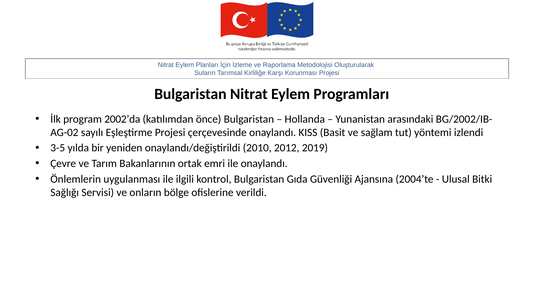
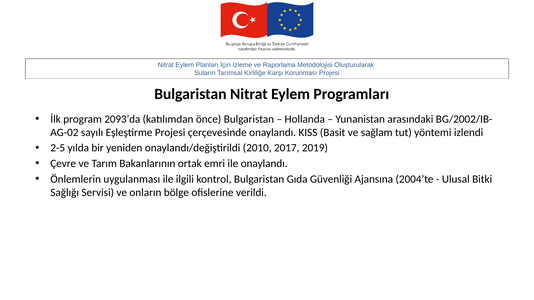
2002’da: 2002’da -> 2093’da
3-5: 3-5 -> 2-5
2012: 2012 -> 2017
